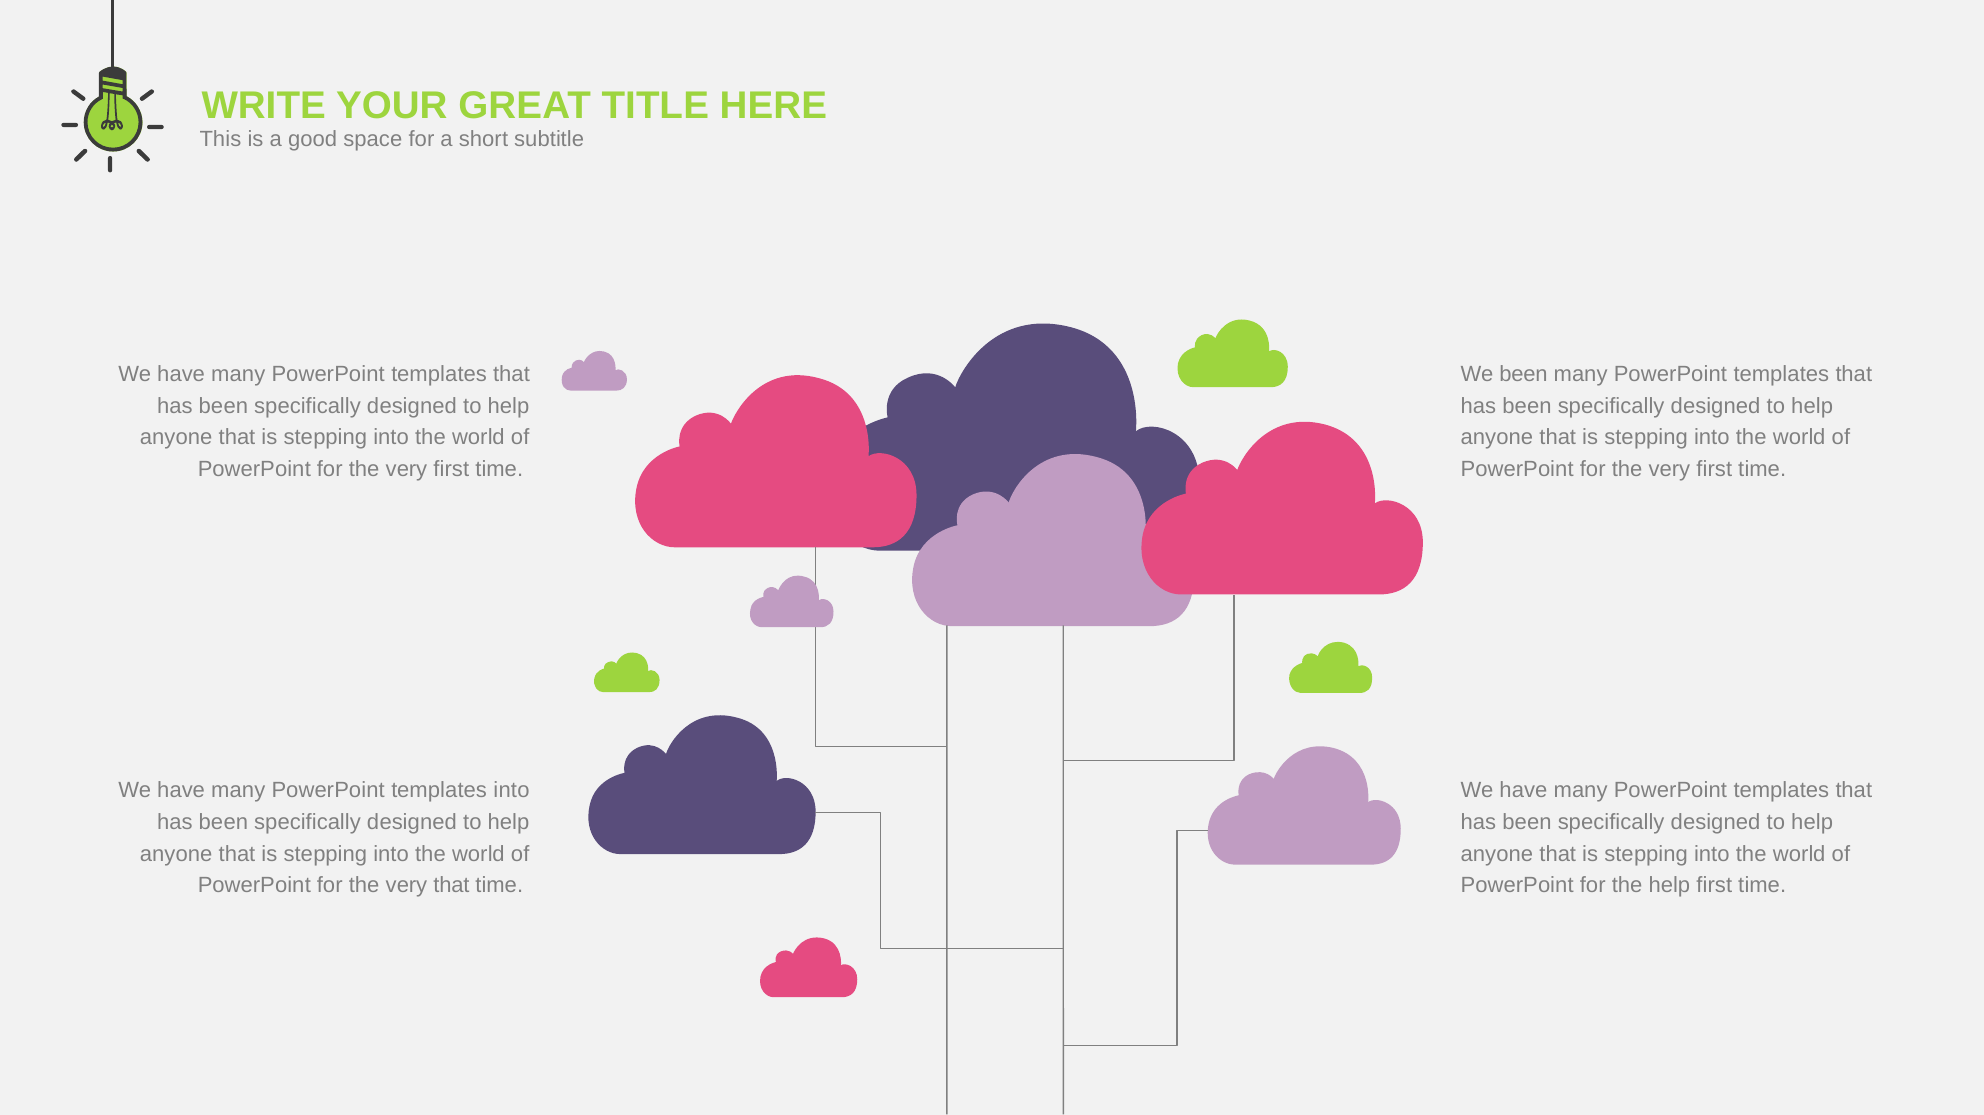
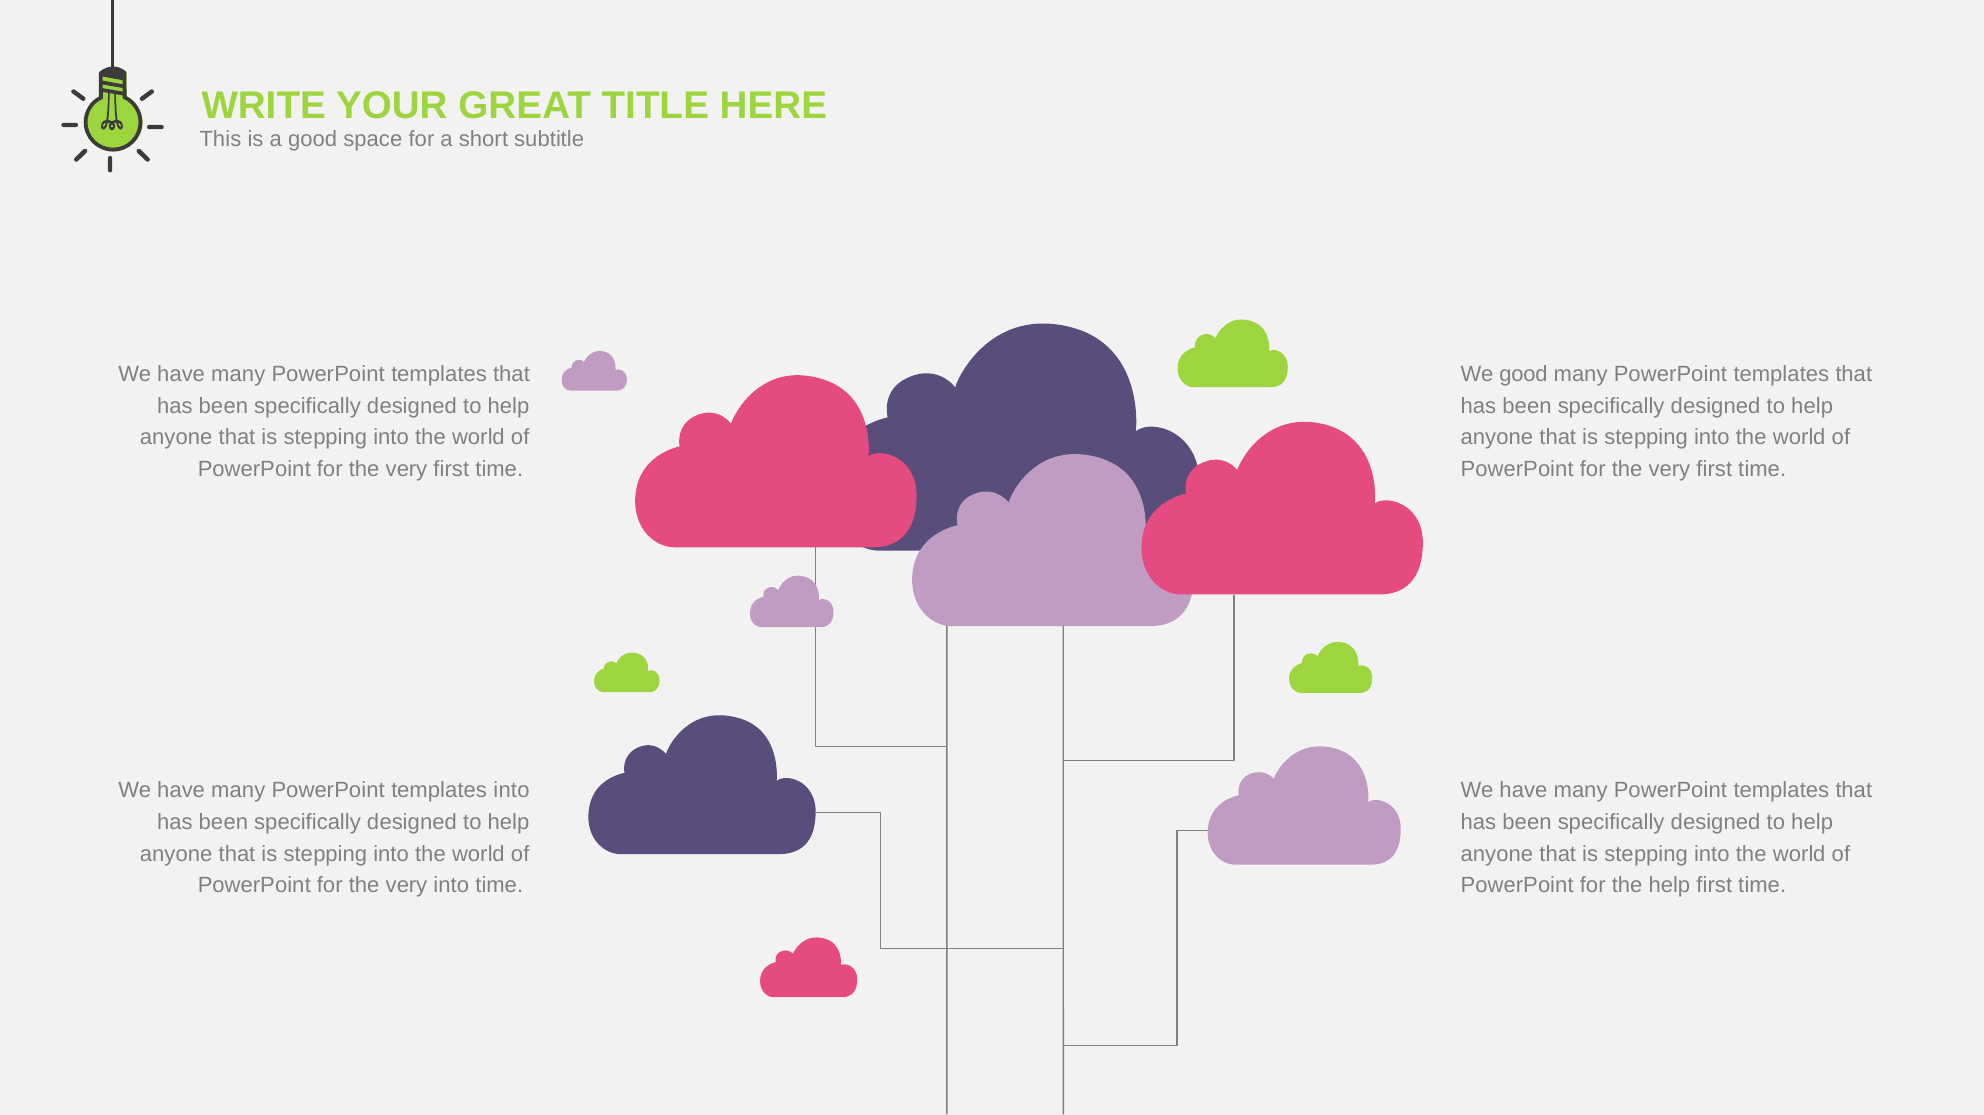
We been: been -> good
very that: that -> into
